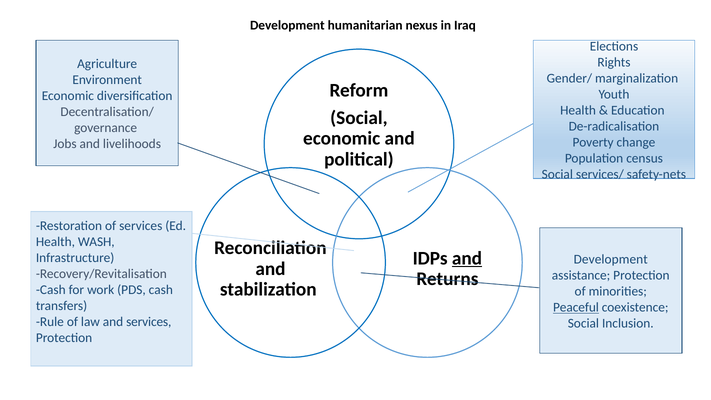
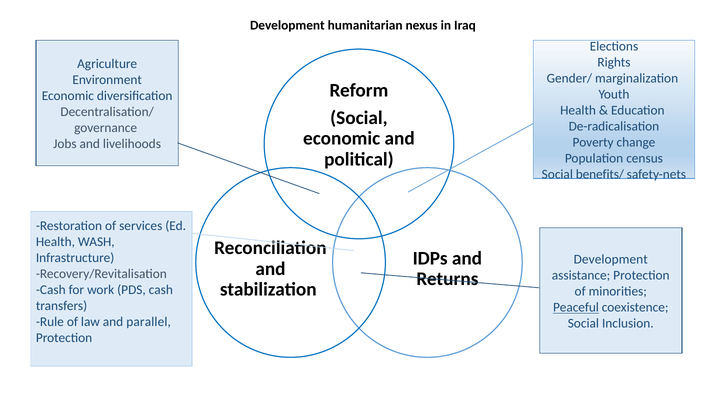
services/: services/ -> benefits/
and at (467, 258) underline: present -> none
and services: services -> parallel
